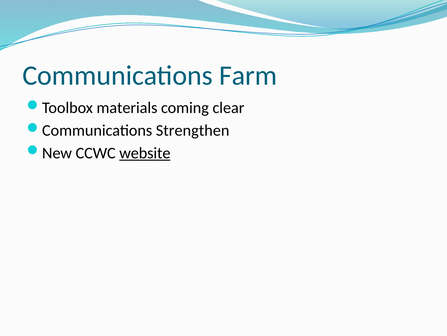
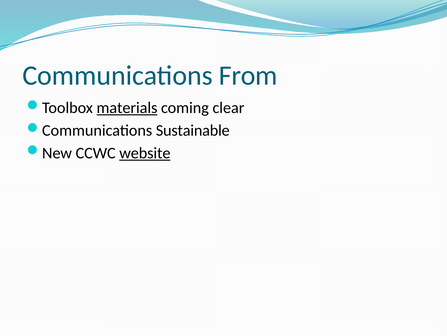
Farm: Farm -> From
materials underline: none -> present
Strengthen: Strengthen -> Sustainable
